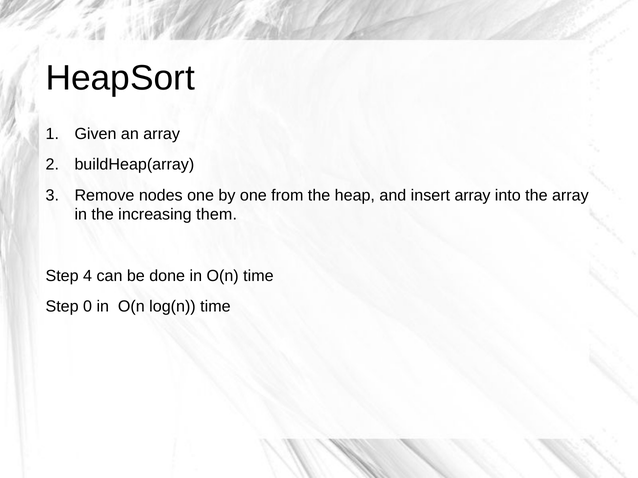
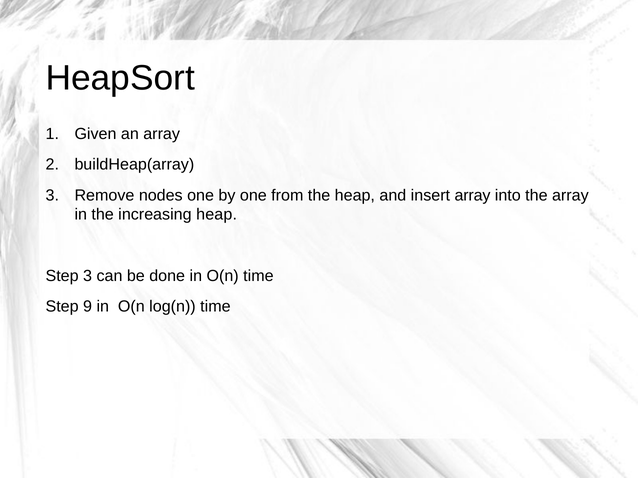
increasing them: them -> heap
Step 4: 4 -> 3
0: 0 -> 9
